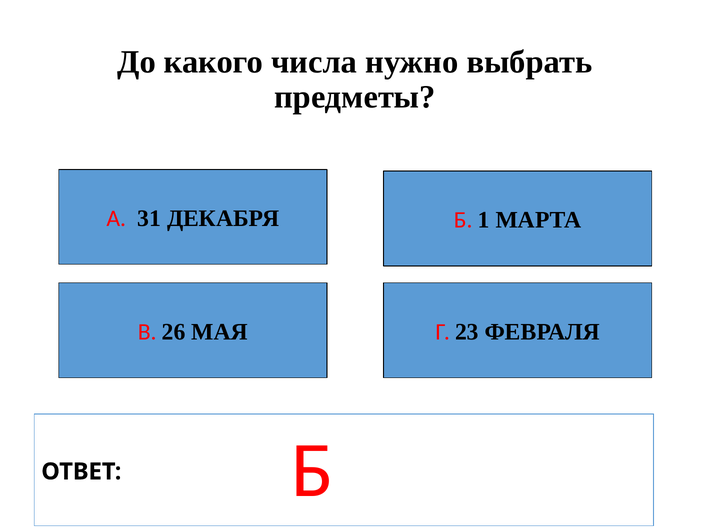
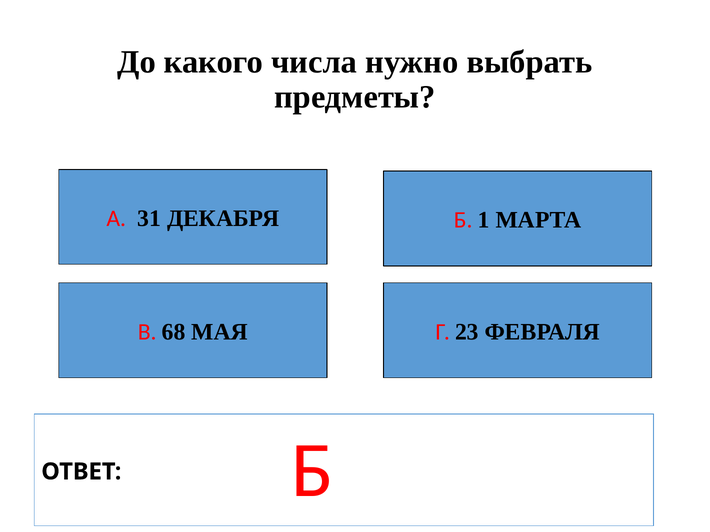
26: 26 -> 68
